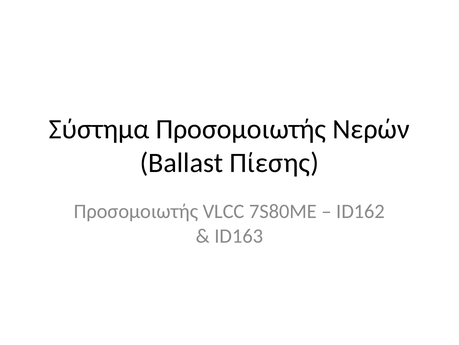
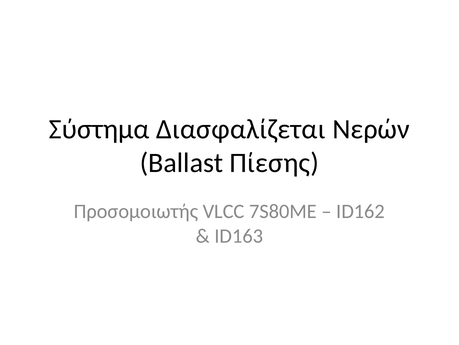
Σύστημα Προσομοιωτής: Προσομοιωτής -> Διασφαλίζεται
